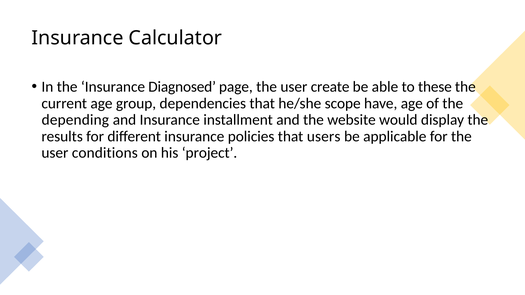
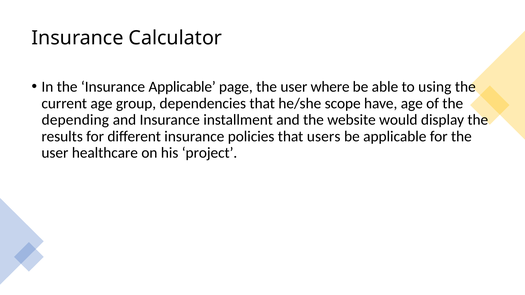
Insurance Diagnosed: Diagnosed -> Applicable
create: create -> where
these: these -> using
conditions: conditions -> healthcare
